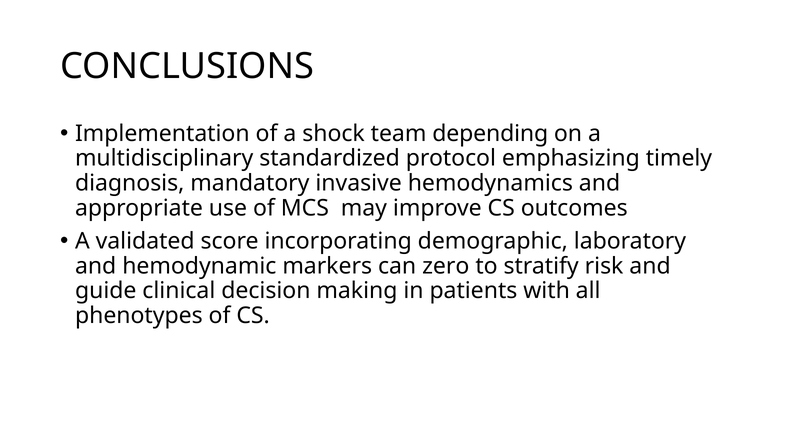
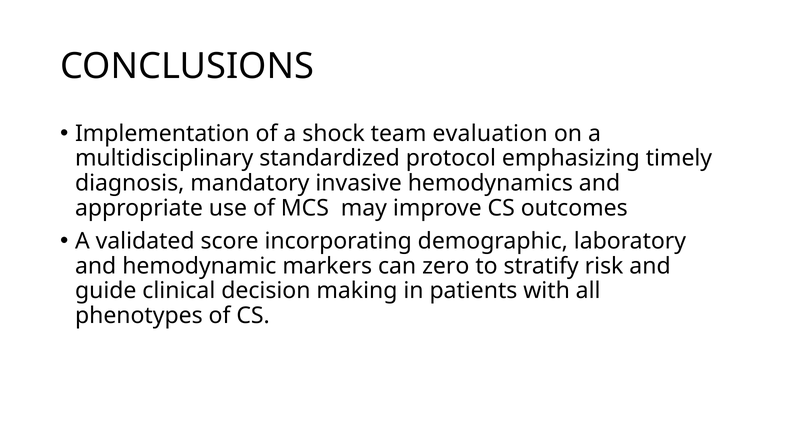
depending: depending -> evaluation
